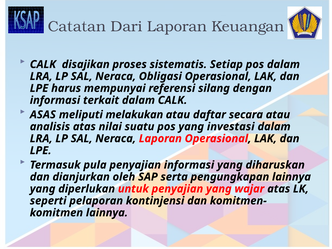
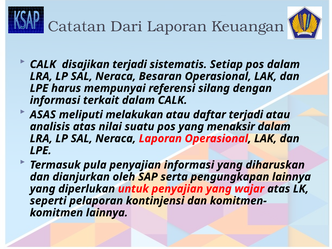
disajikan proses: proses -> terjadi
Obligasi: Obligasi -> Besaran
daftar secara: secara -> terjadi
investasi: investasi -> menaksir
